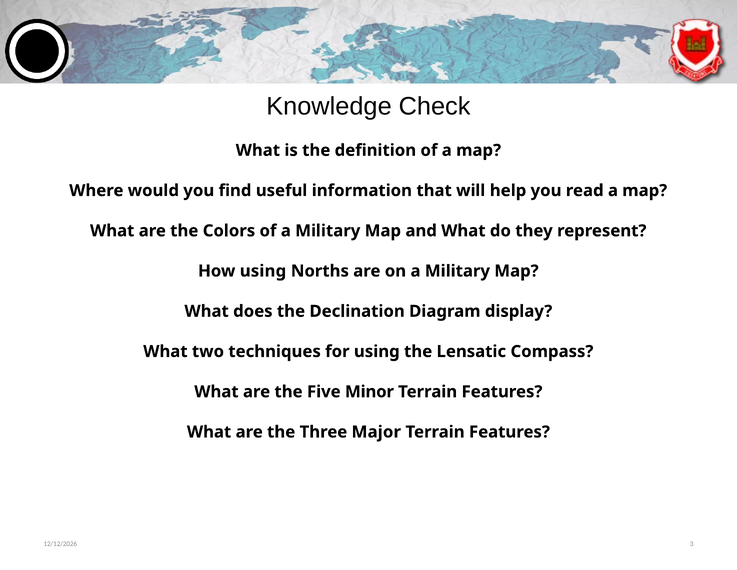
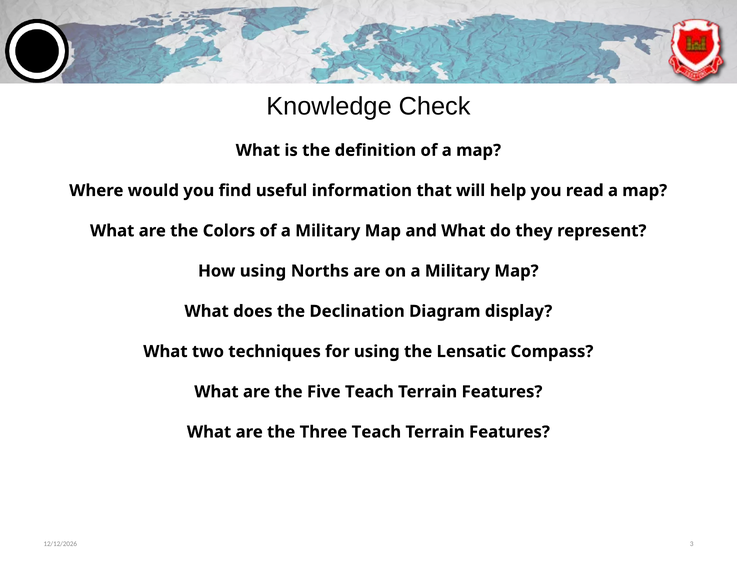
Five Minor: Minor -> Teach
Three Major: Major -> Teach
